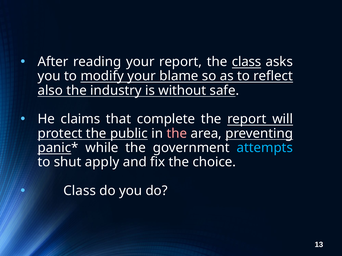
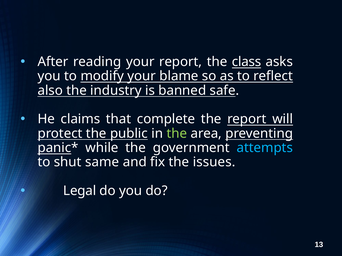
without: without -> banned
the at (177, 134) colour: pink -> light green
apply: apply -> same
choice: choice -> issues
Class at (80, 191): Class -> Legal
